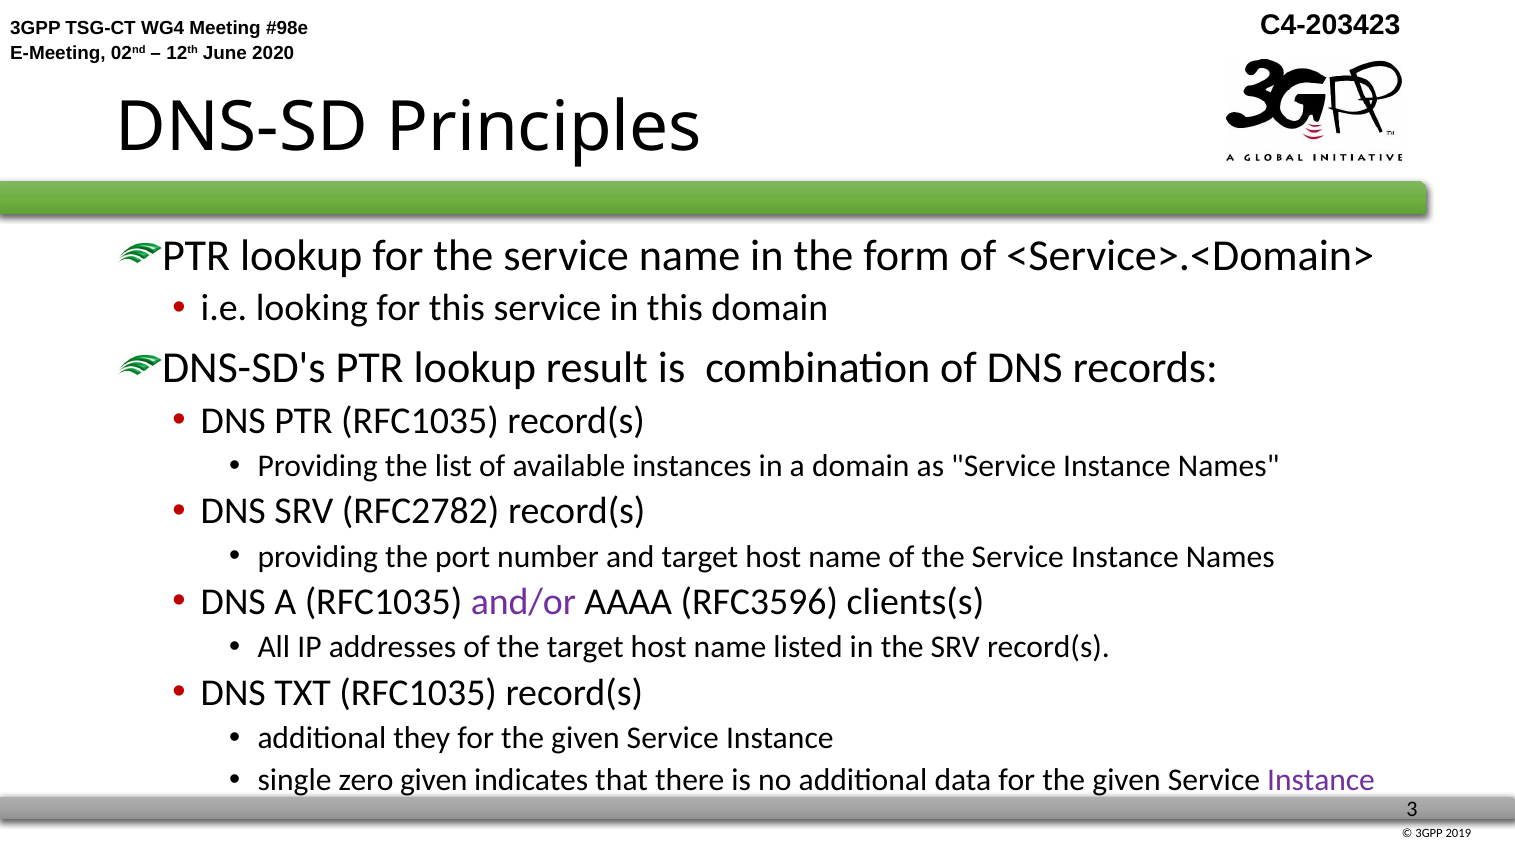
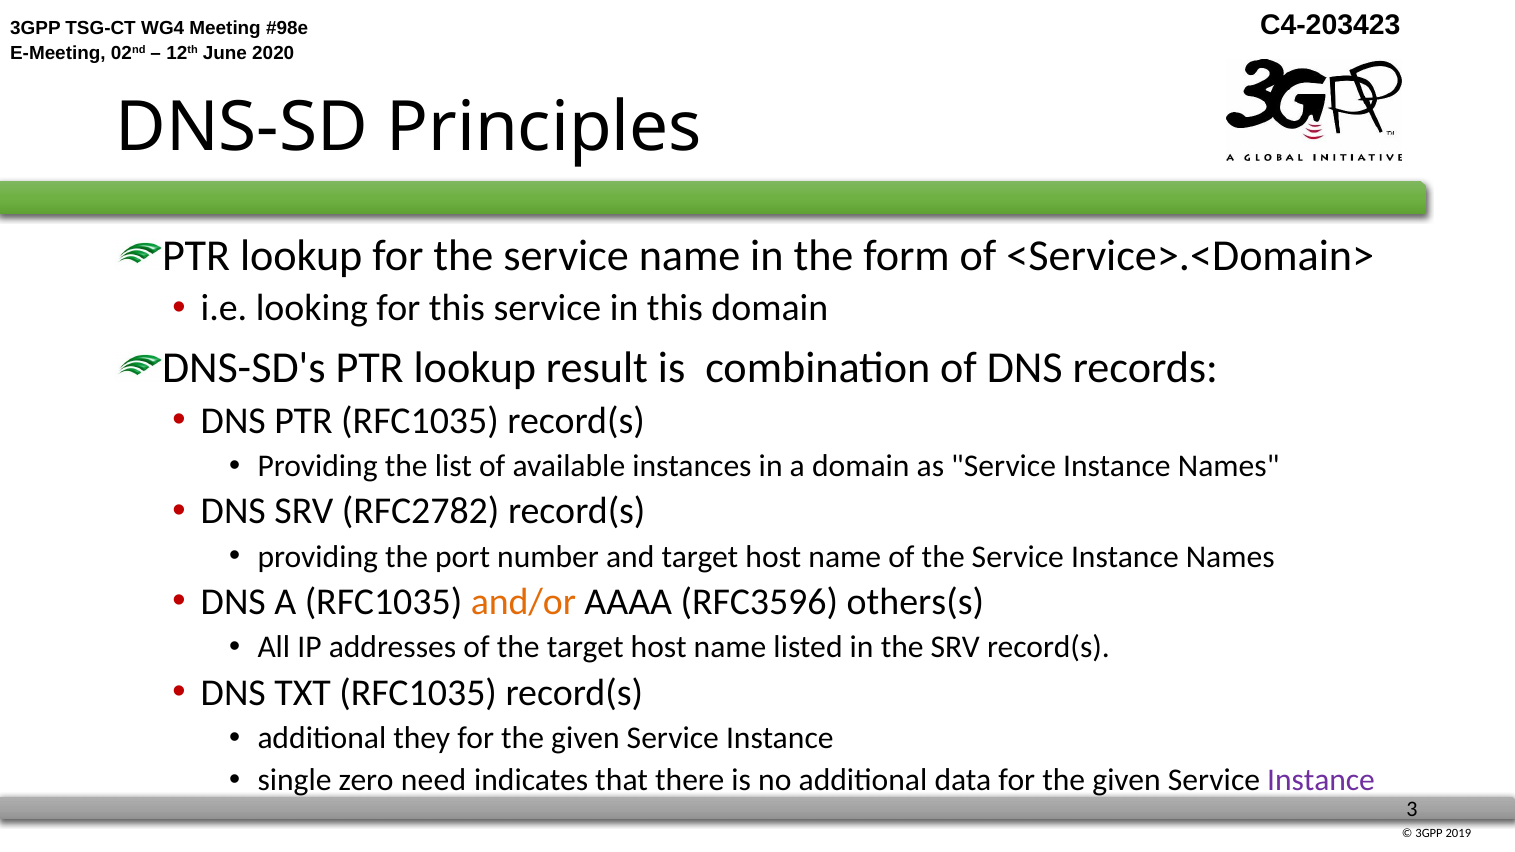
and/or colour: purple -> orange
clients(s: clients(s -> others(s
zero given: given -> need
